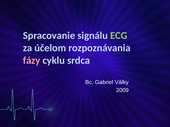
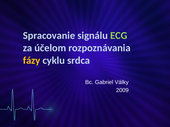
fázy colour: pink -> yellow
